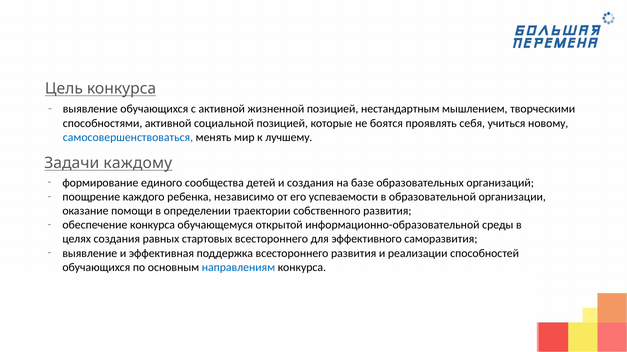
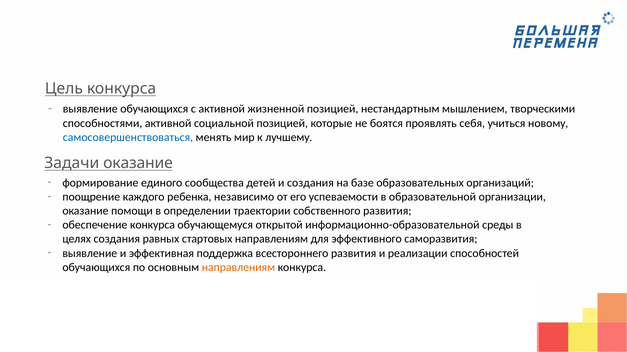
Задачи каждому: каждому -> оказание
стартовых всестороннего: всестороннего -> направлениям
направлениям at (238, 268) colour: blue -> orange
